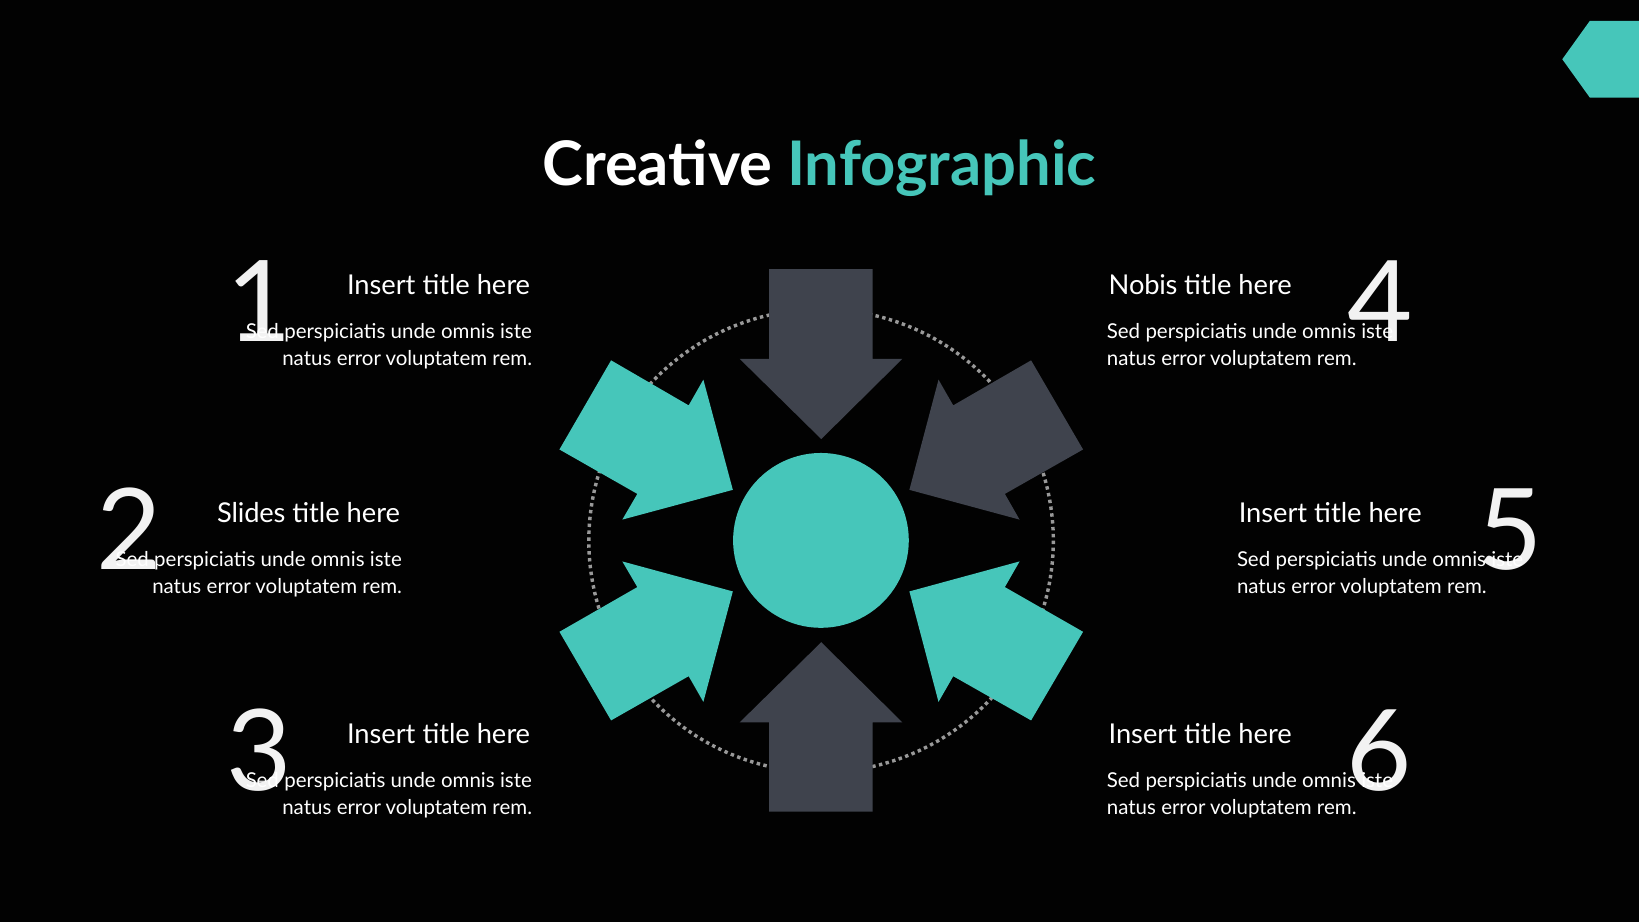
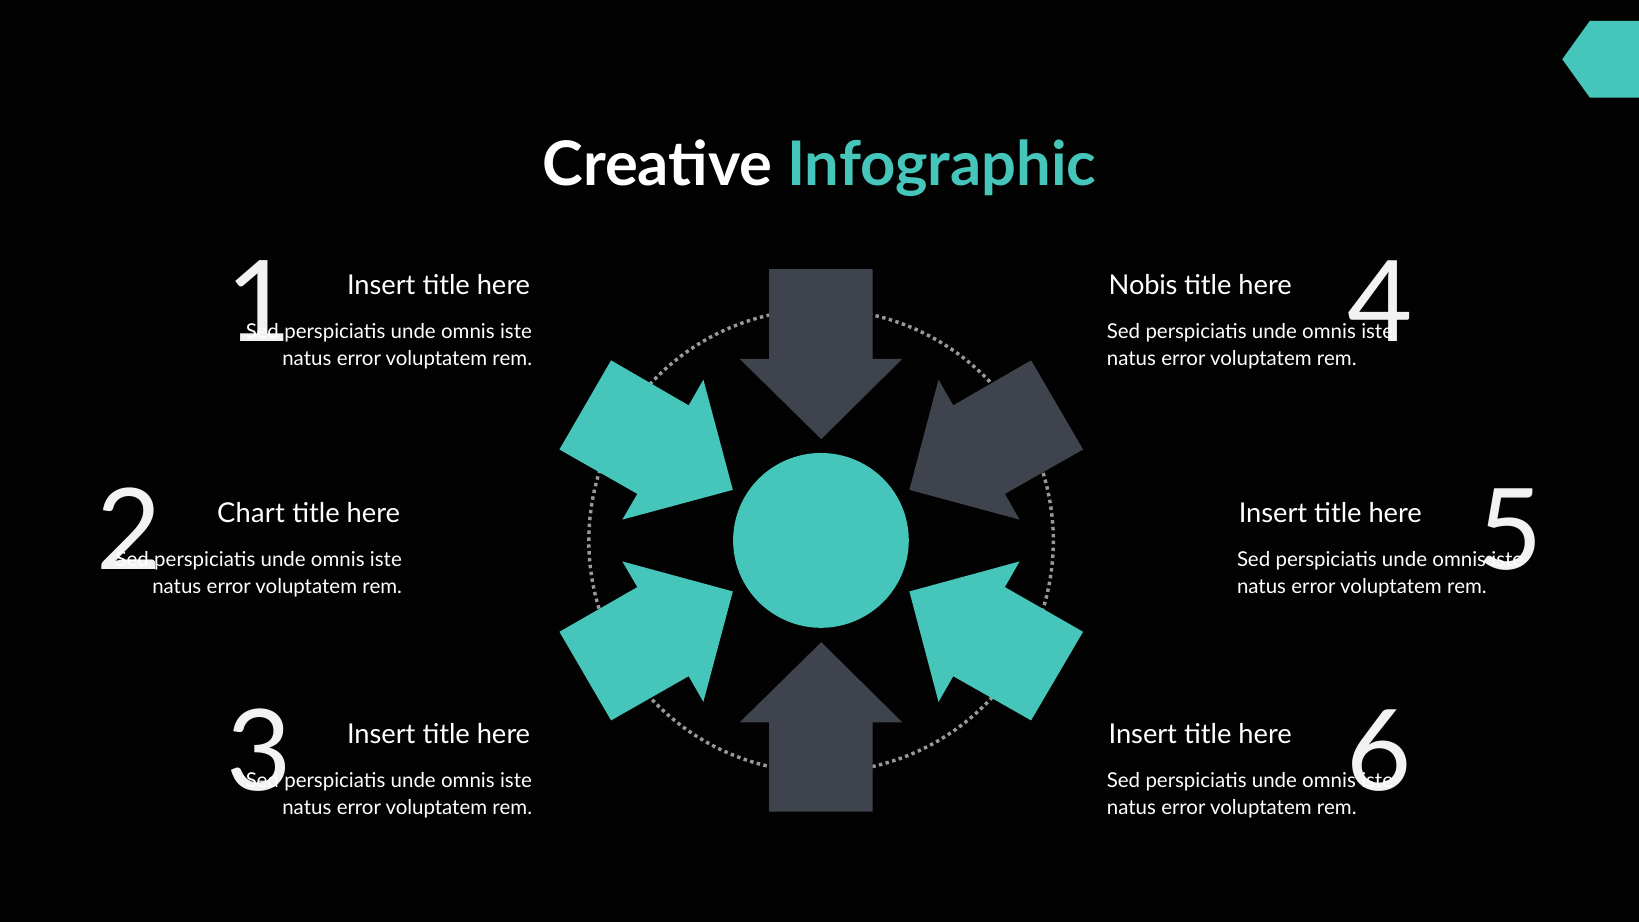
Slides: Slides -> Chart
